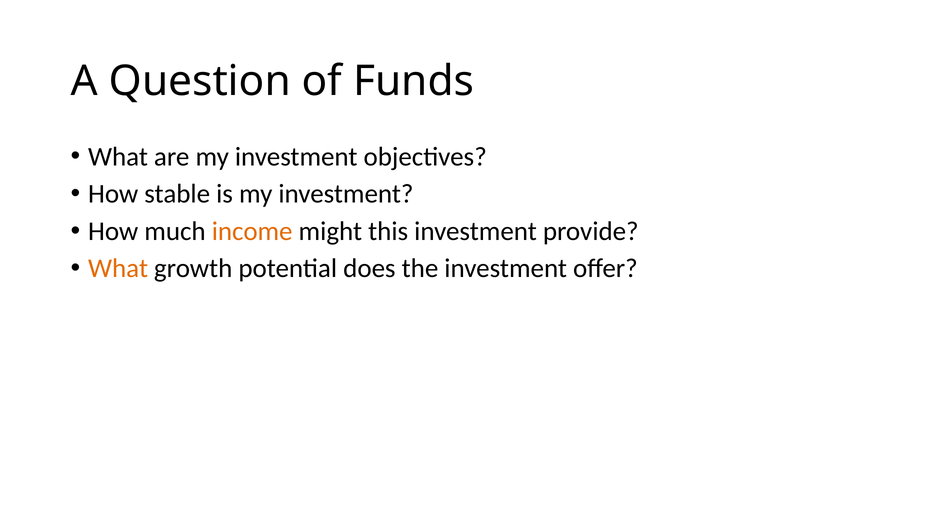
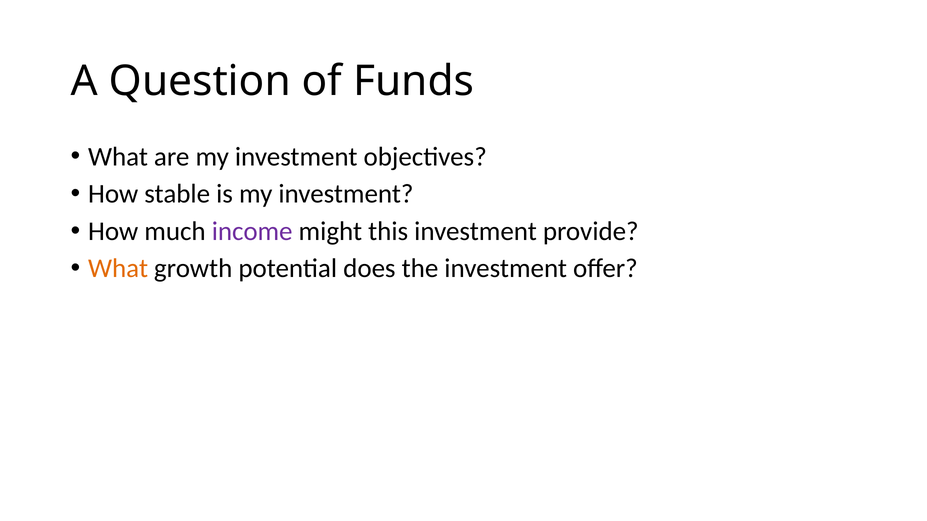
income colour: orange -> purple
